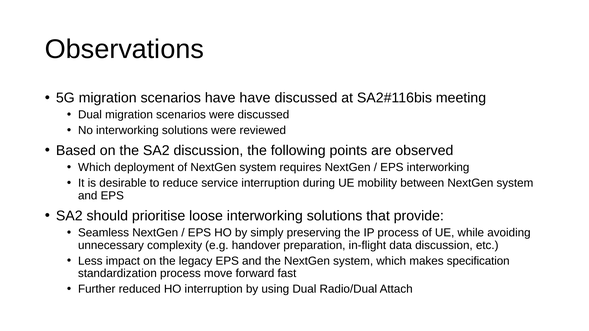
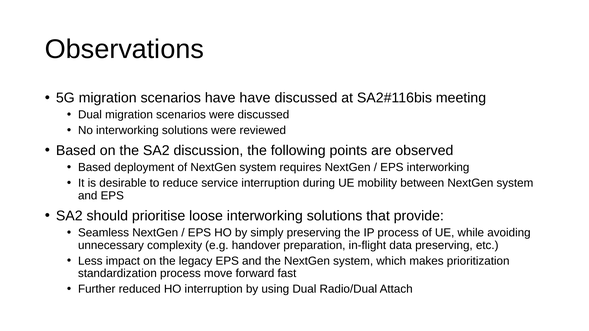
Which at (94, 168): Which -> Based
data discussion: discussion -> preserving
specification: specification -> prioritization
